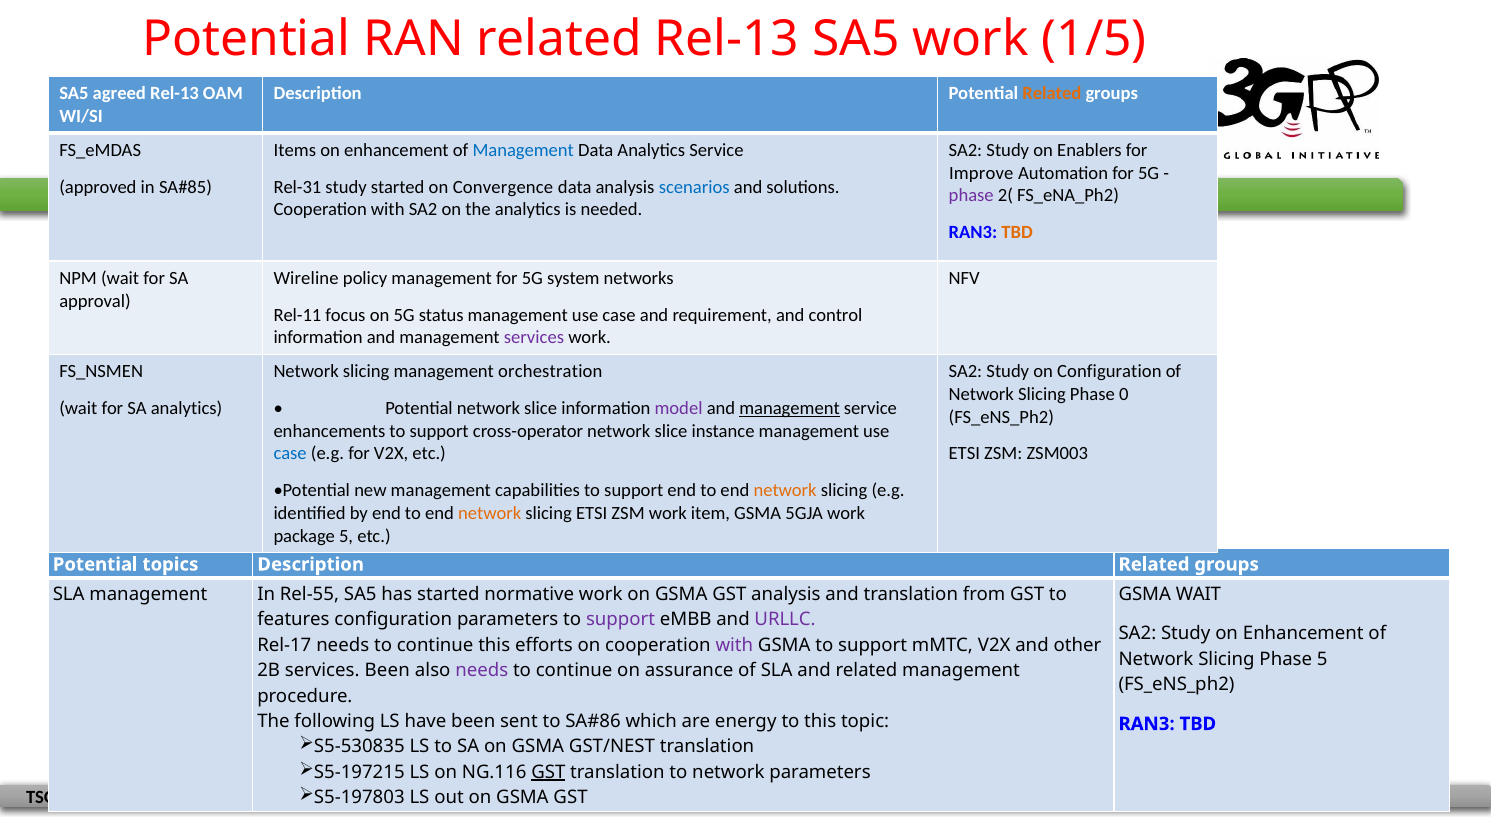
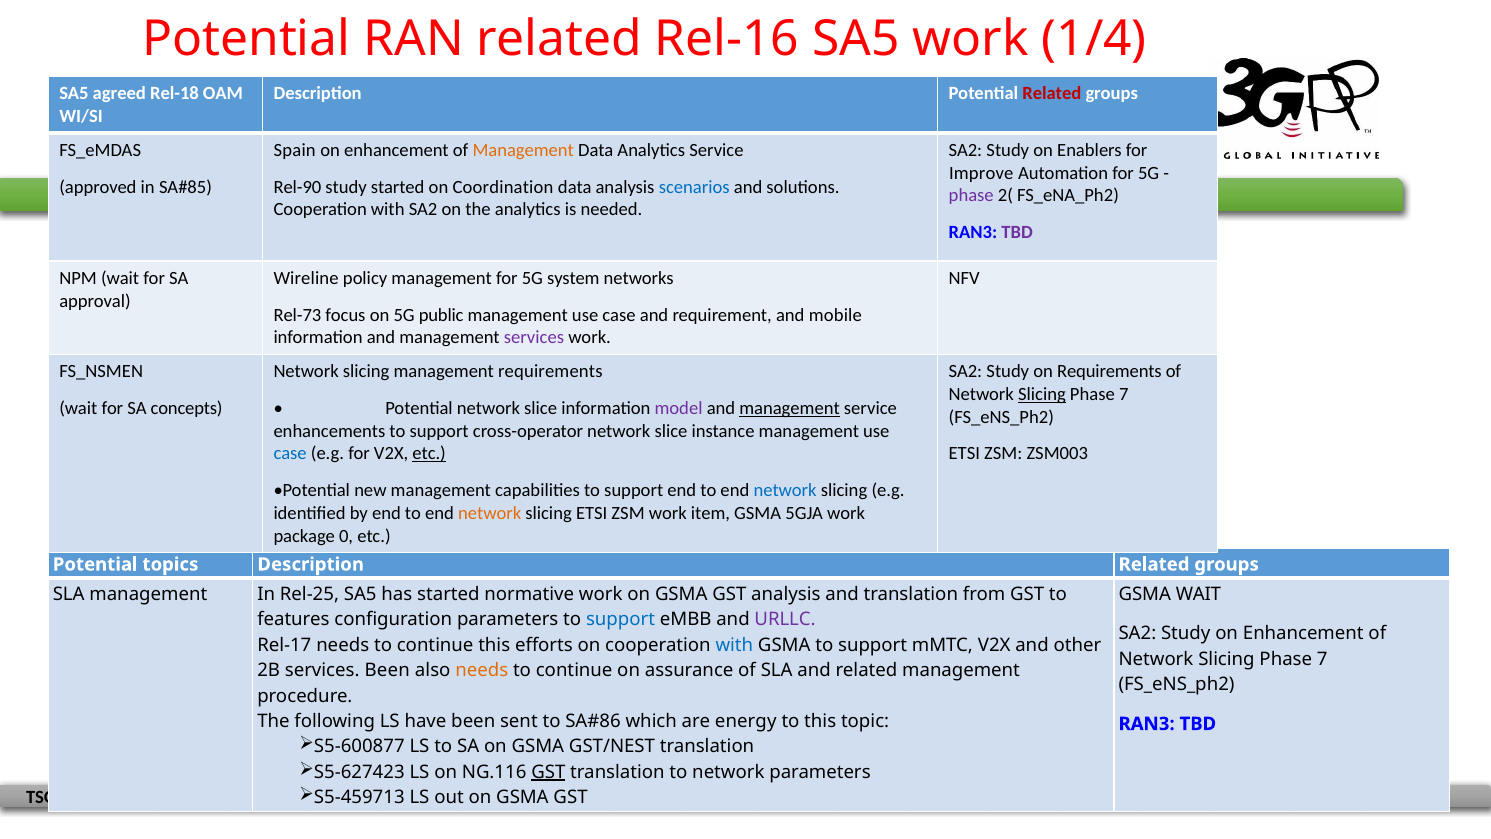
related Rel-13: Rel-13 -> Rel-16
1/5: 1/5 -> 1/4
agreed Rel-13: Rel-13 -> Rel-18
Related at (1052, 94) colour: orange -> red
Items: Items -> Spain
Management at (523, 150) colour: blue -> orange
Rel-31: Rel-31 -> Rel-90
Convergence: Convergence -> Coordination
TBD at (1017, 232) colour: orange -> purple
Rel-11: Rel-11 -> Rel-73
status: status -> public
control: control -> mobile
management orchestration: orchestration -> requirements
on Configuration: Configuration -> Requirements
Slicing at (1042, 394) underline: none -> present
0 at (1124, 394): 0 -> 7
SA analytics: analytics -> concepts
etc at (429, 454) underline: none -> present
network at (785, 490) colour: orange -> blue
package 5: 5 -> 0
Rel-55: Rel-55 -> Rel-25
support at (621, 620) colour: purple -> blue
with at (734, 645) colour: purple -> blue
5 at (1322, 659): 5 -> 7
needs at (482, 670) colour: purple -> orange
S5-530835: S5-530835 -> S5-600877
S5-197215: S5-197215 -> S5-627423
S5-197803: S5-197803 -> S5-459713
